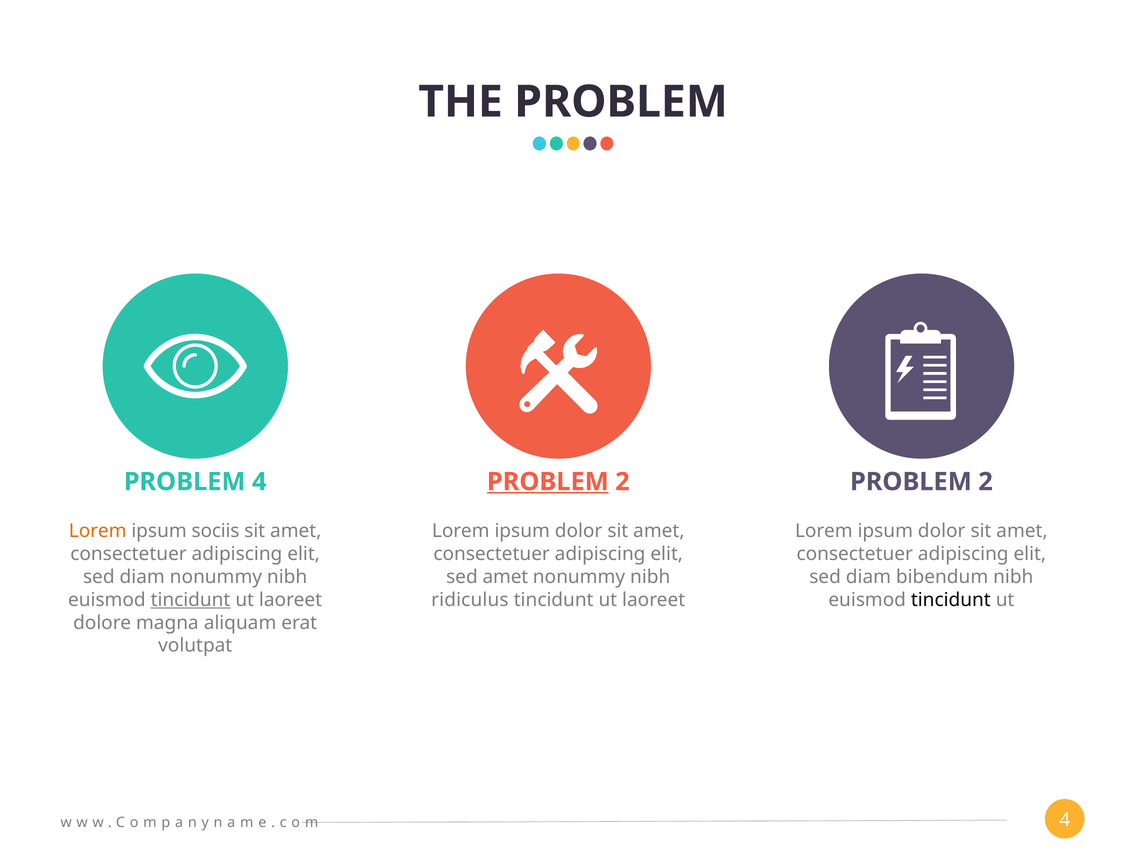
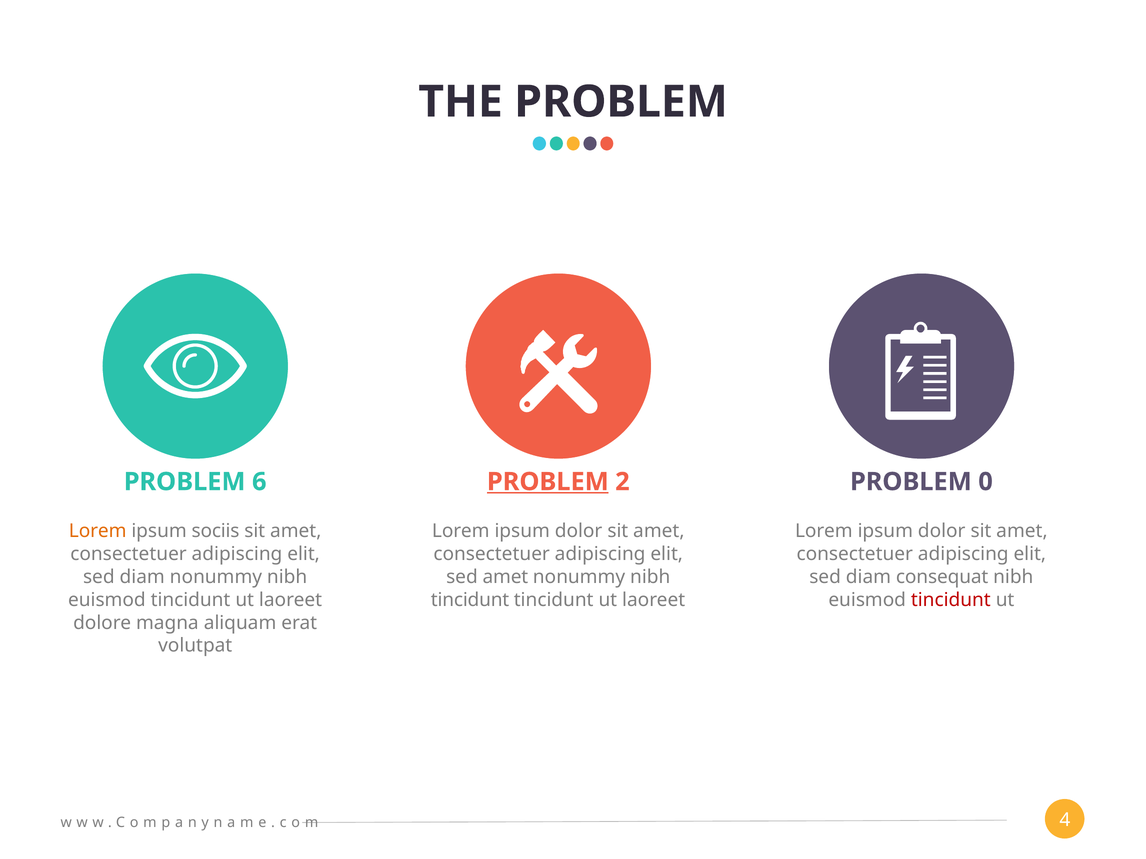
PROBLEM 4: 4 -> 6
2 at (986, 482): 2 -> 0
bibendum: bibendum -> consequat
tincidunt at (191, 600) underline: present -> none
ridiculus at (470, 600): ridiculus -> tincidunt
tincidunt at (951, 600) colour: black -> red
